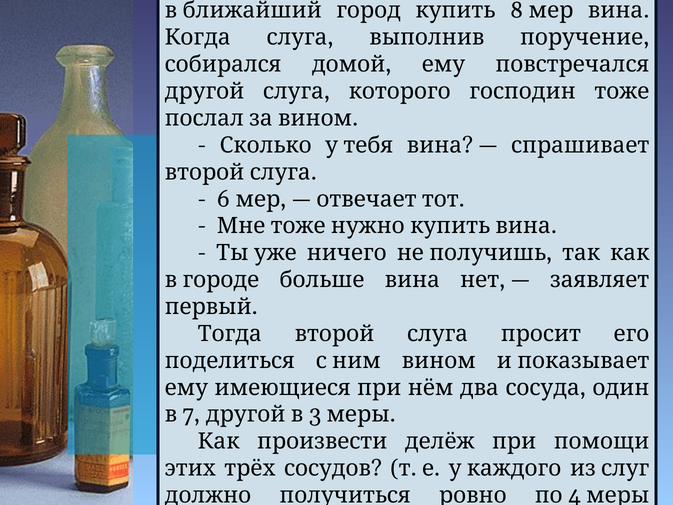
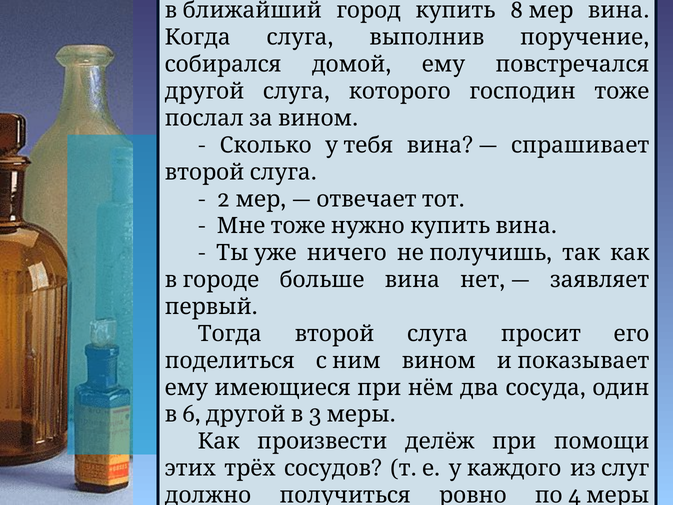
6: 6 -> 2
7: 7 -> 6
